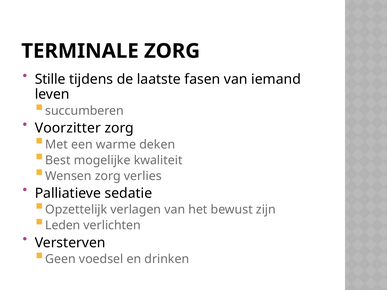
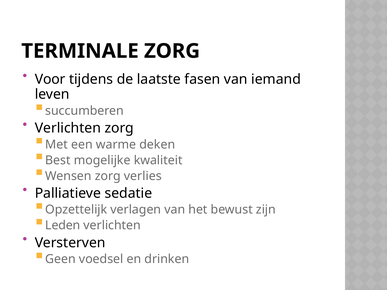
Stille: Stille -> Voor
Voorzitter at (68, 128): Voorzitter -> Verlichten
